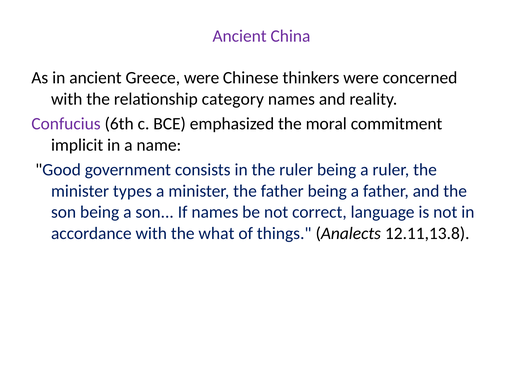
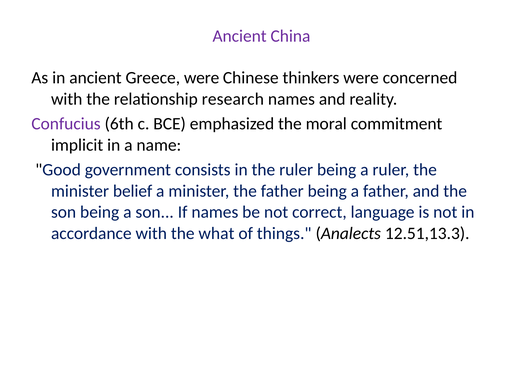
category: category -> research
types: types -> belief
12.11,13.8: 12.11,13.8 -> 12.51,13.3
